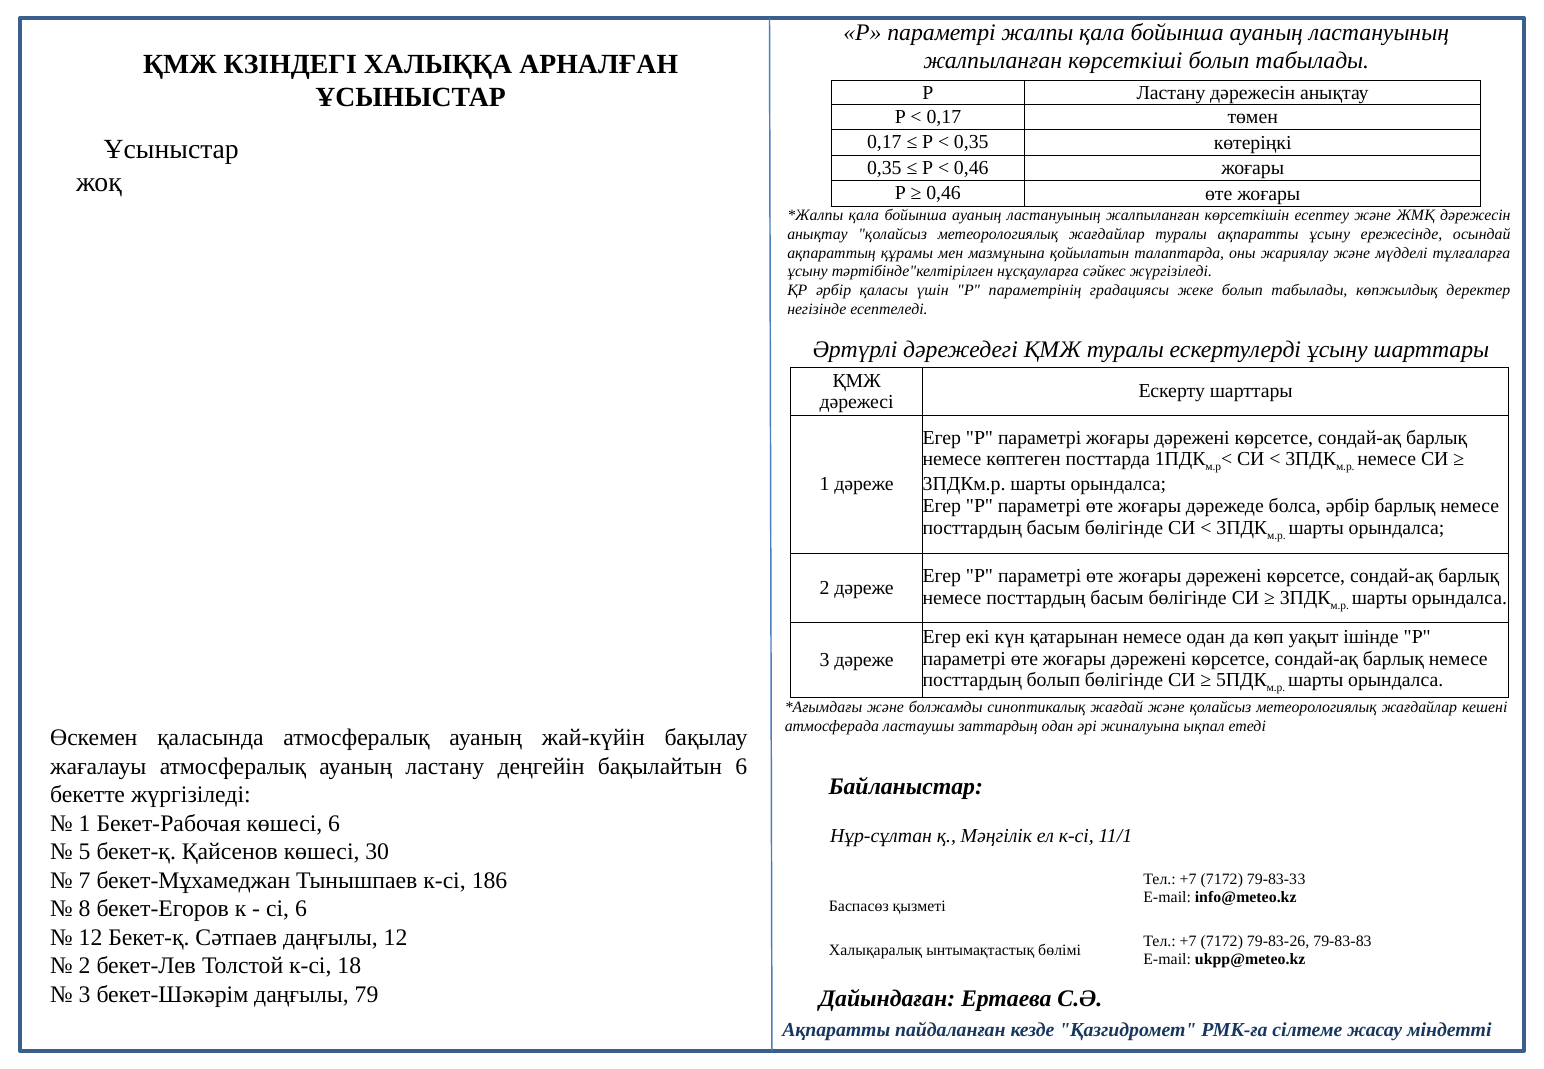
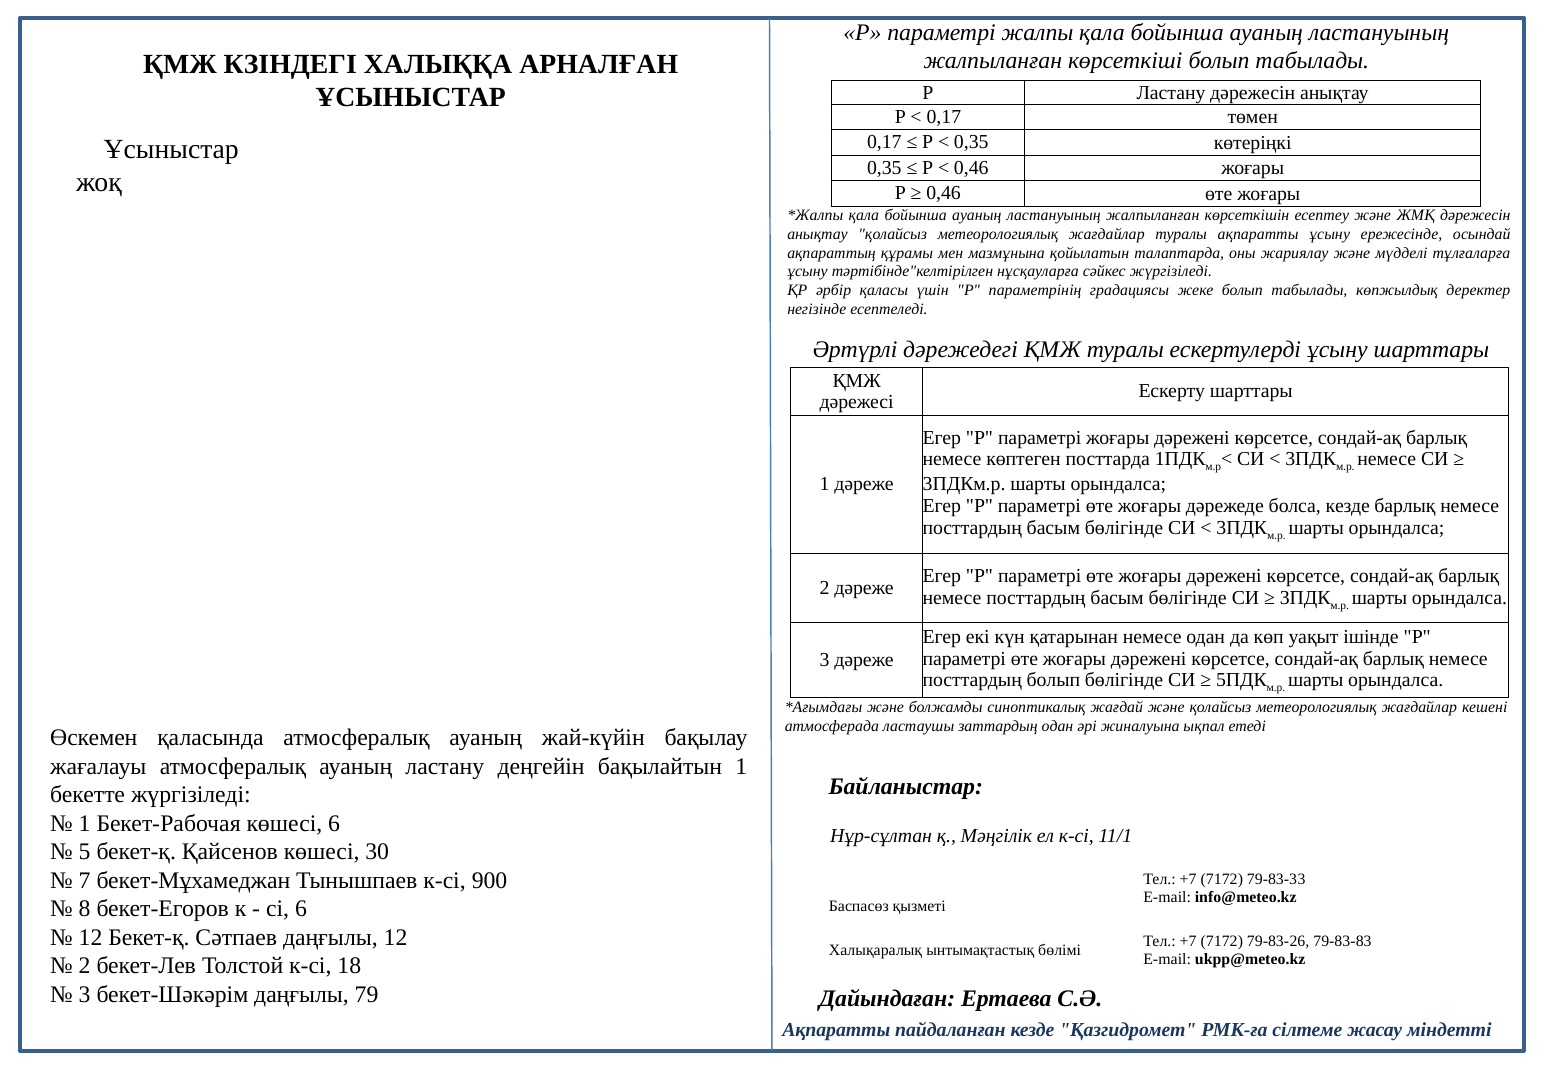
болса әрбір: әрбір -> кезде
бақылайтын 6: 6 -> 1
186: 186 -> 900
